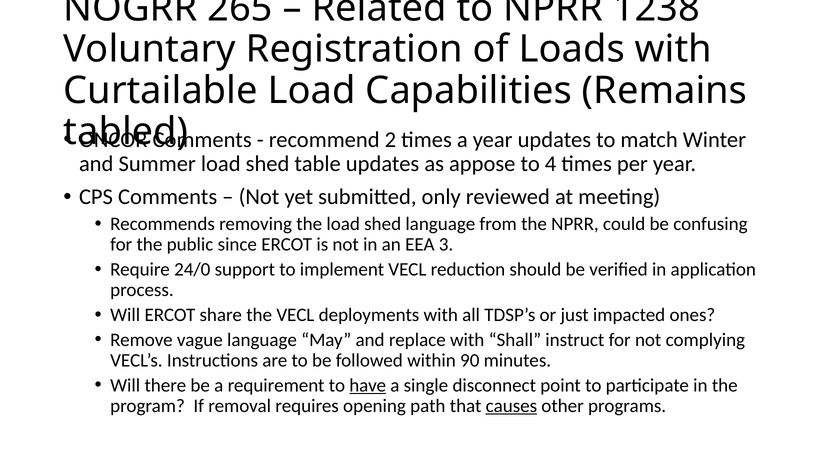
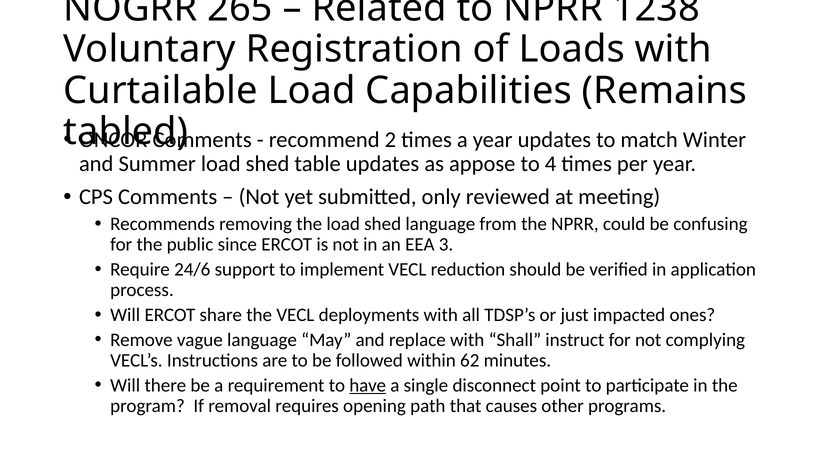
24/0: 24/0 -> 24/6
90: 90 -> 62
causes underline: present -> none
